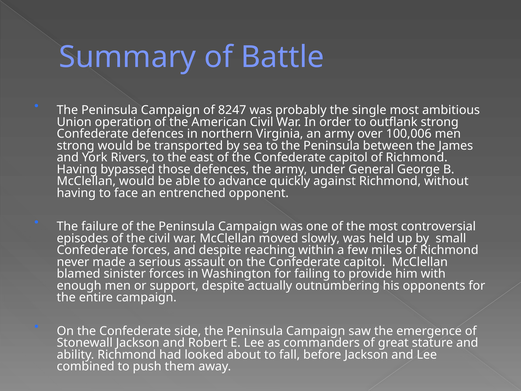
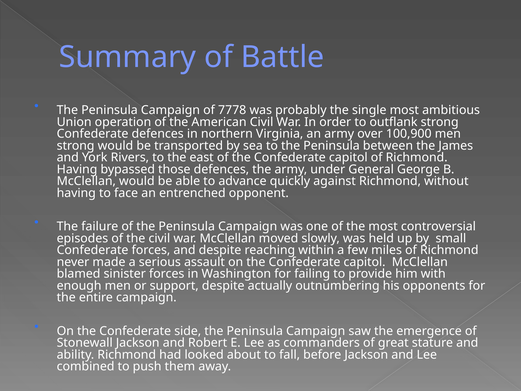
8247: 8247 -> 7778
100,006: 100,006 -> 100,900
